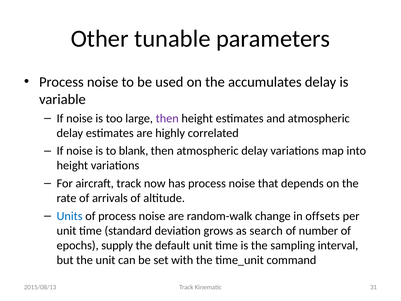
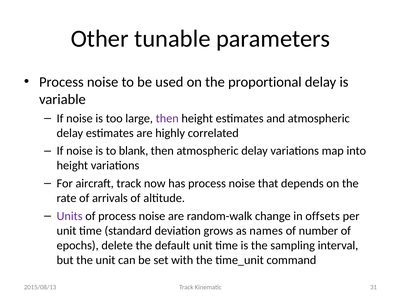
accumulates: accumulates -> proportional
Units colour: blue -> purple
search: search -> names
supply: supply -> delete
